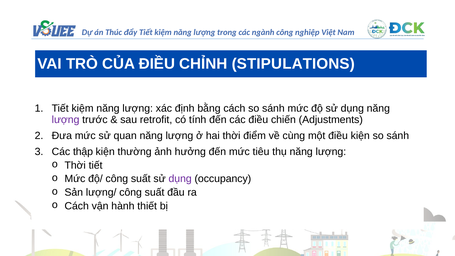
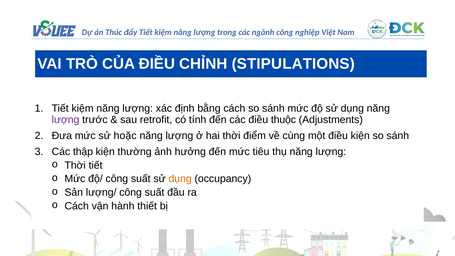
chiến: chiến -> thuộc
quan: quan -> hoặc
dụng at (180, 179) colour: purple -> orange
